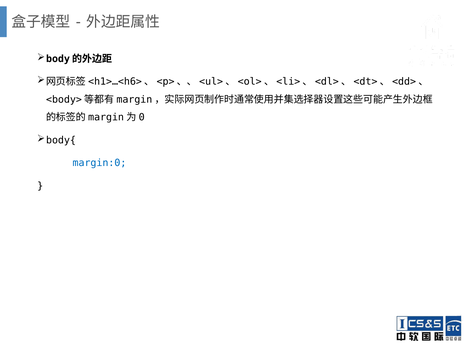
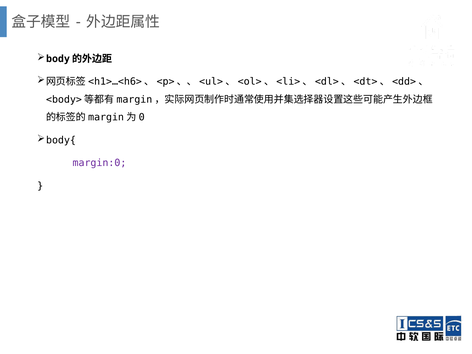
margin:0 colour: blue -> purple
